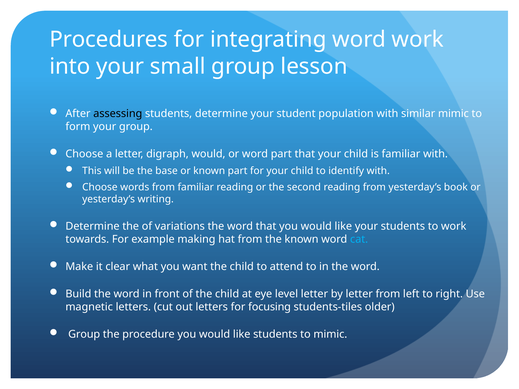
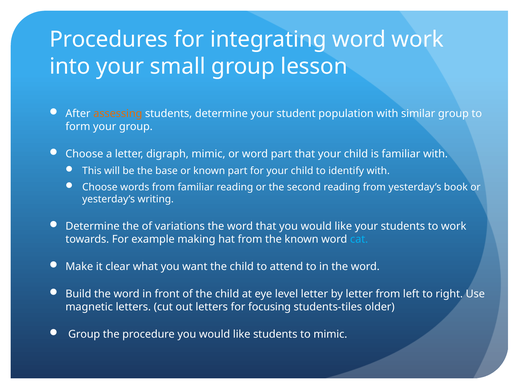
assessing colour: black -> orange
similar mimic: mimic -> group
digraph would: would -> mimic
